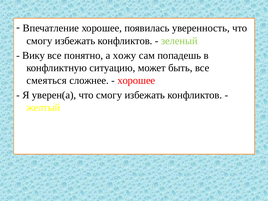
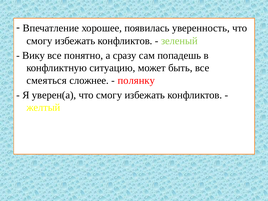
хожу: хожу -> сразу
хорошее at (136, 80): хорошее -> полянку
